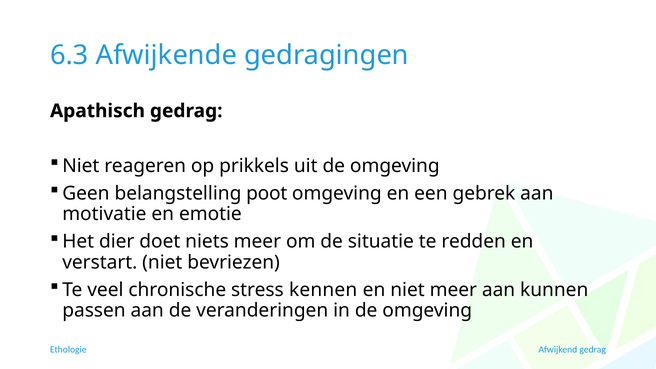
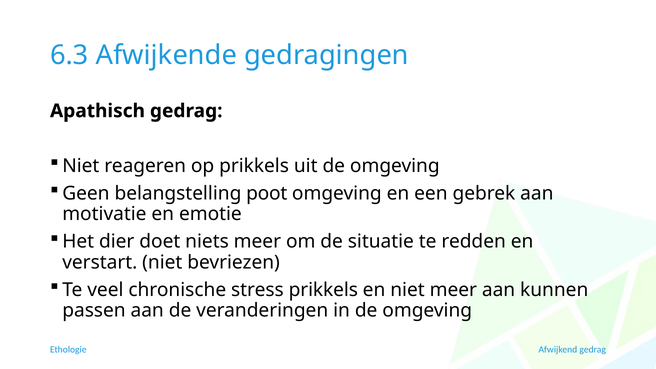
stress kennen: kennen -> prikkels
